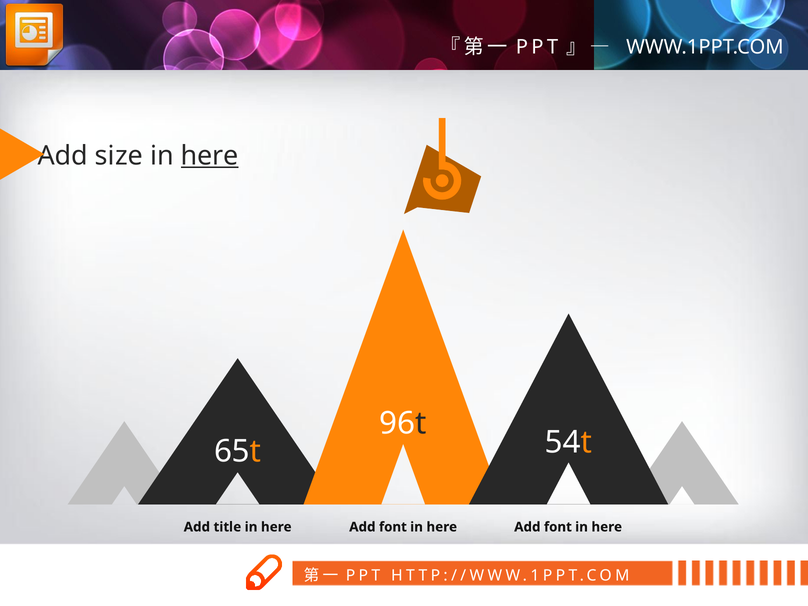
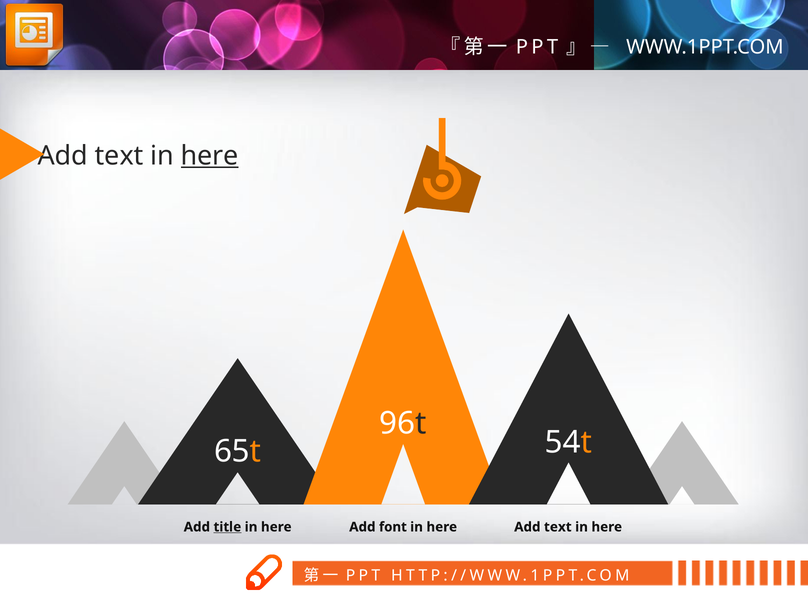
size at (119, 156): size -> text
title underline: none -> present
font at (558, 527): font -> text
